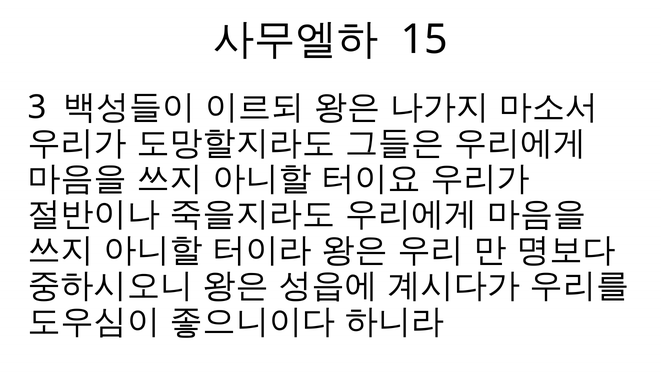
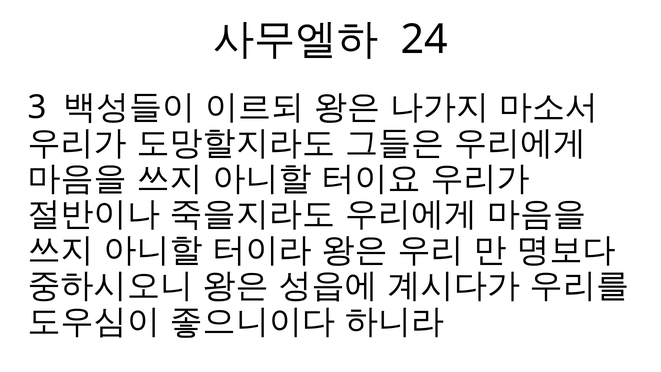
15: 15 -> 24
